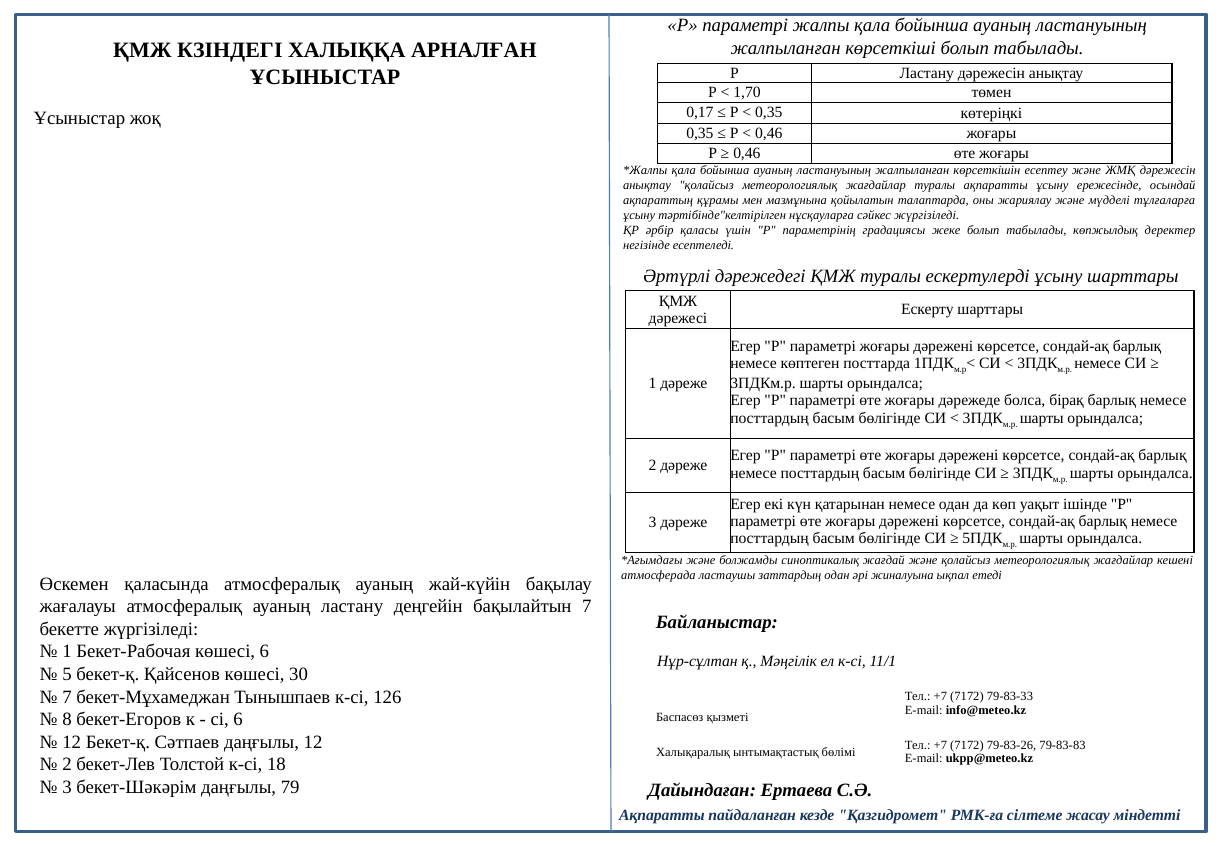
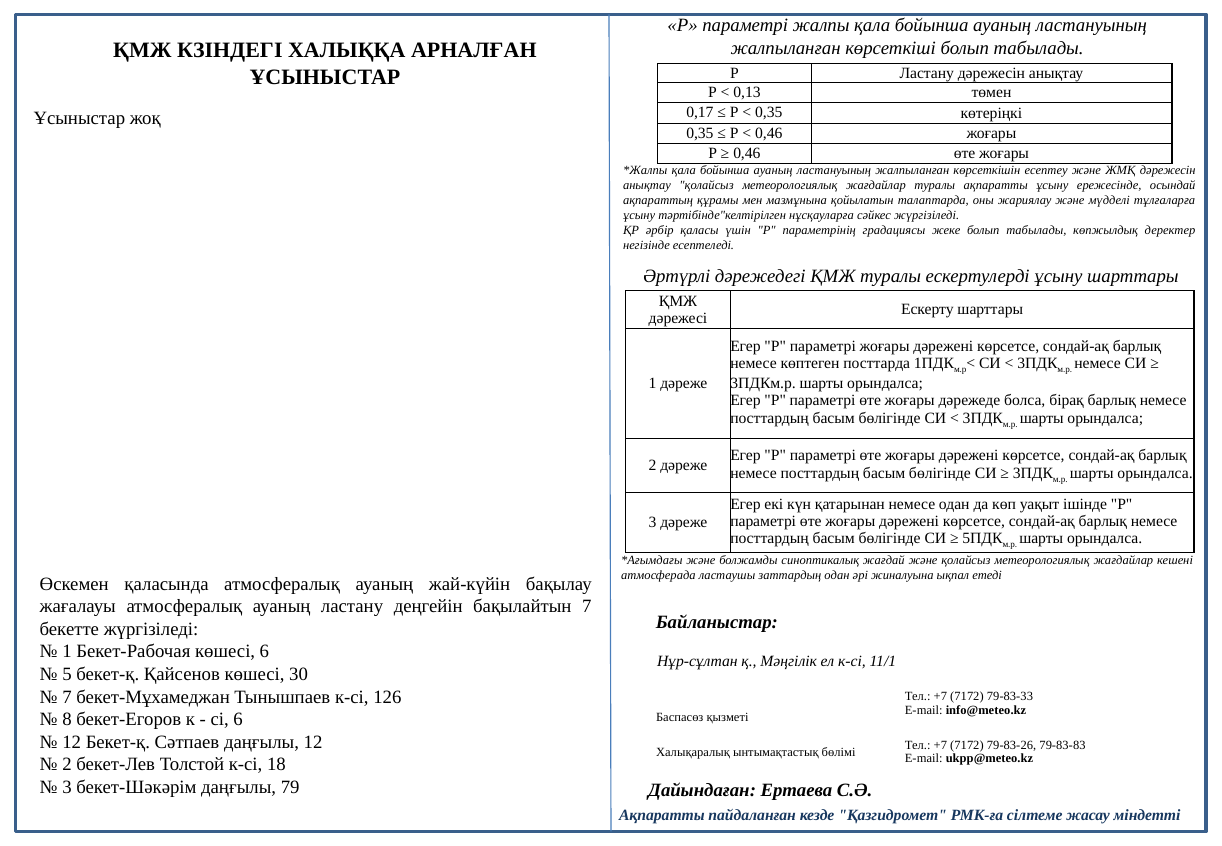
1,70: 1,70 -> 0,13
